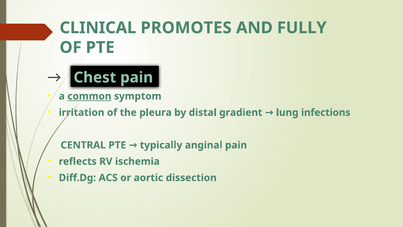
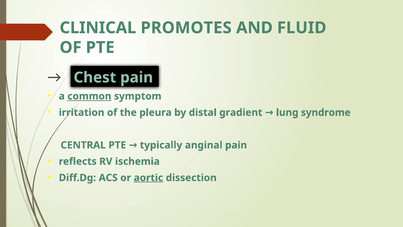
FULLY: FULLY -> FLUID
infections: infections -> syndrome
aortic underline: none -> present
